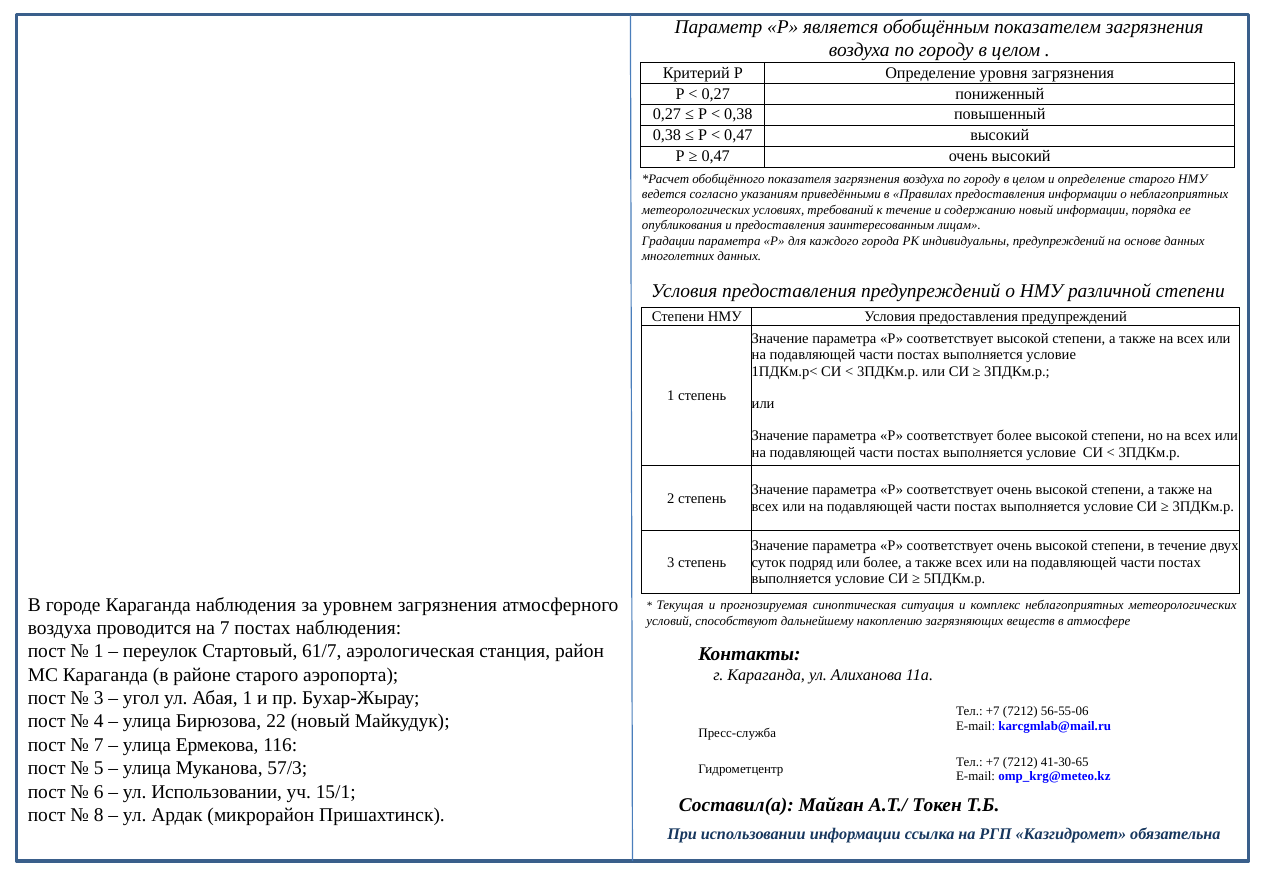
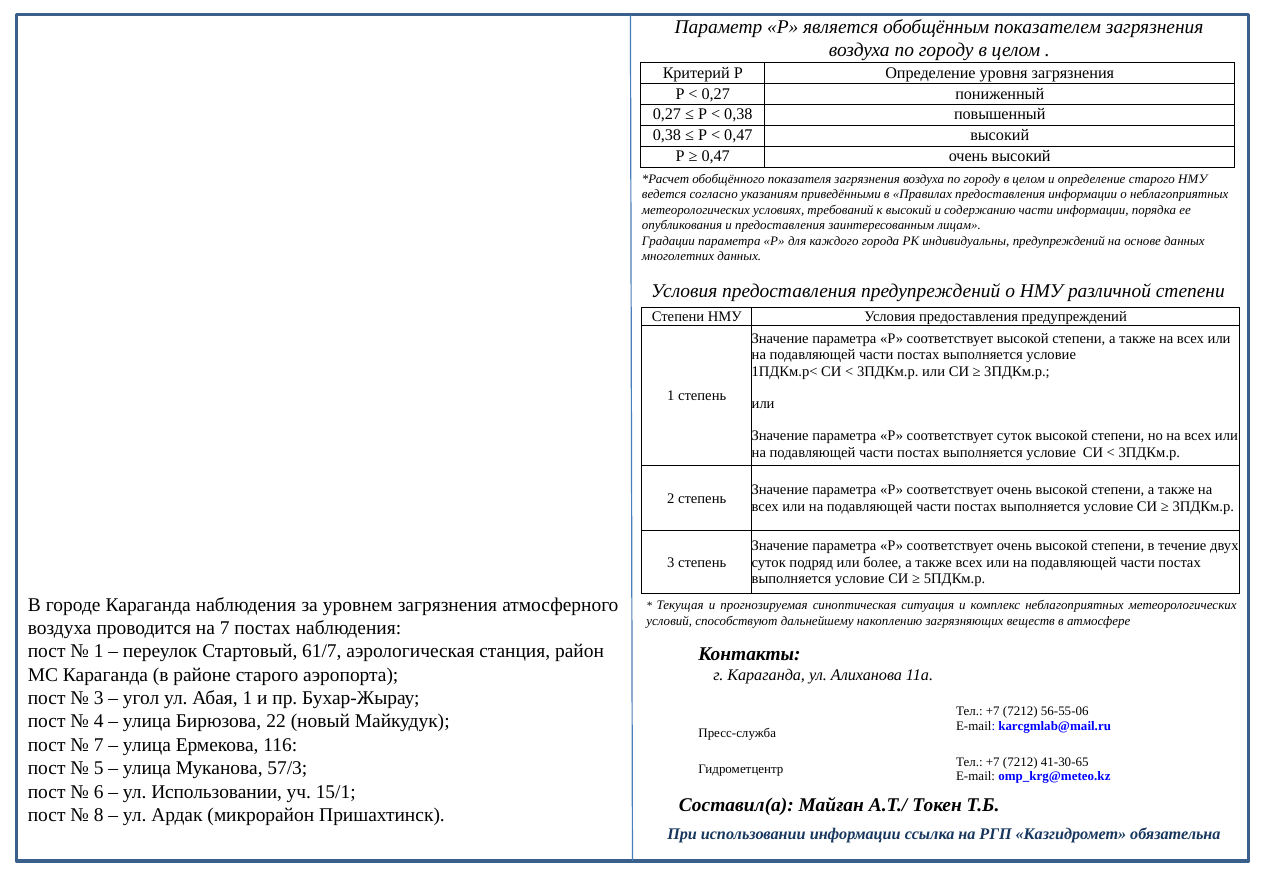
к течение: течение -> высокий
содержанию новый: новый -> части
соответствует более: более -> суток
